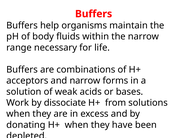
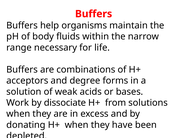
and narrow: narrow -> degree
